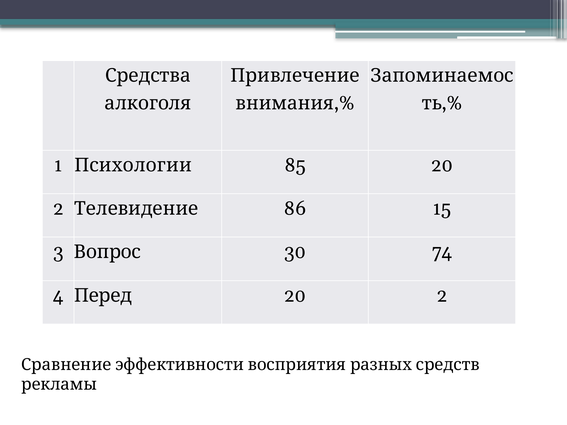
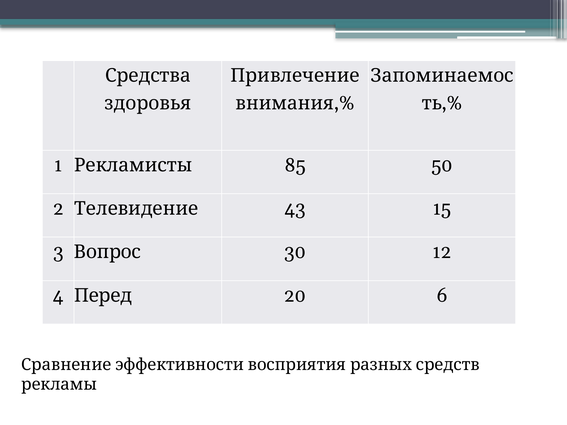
алкоголя: алкоголя -> здоровья
Психологии: Психологии -> Рекламисты
85 20: 20 -> 50
86: 86 -> 43
74: 74 -> 12
2 at (442, 296): 2 -> 6
